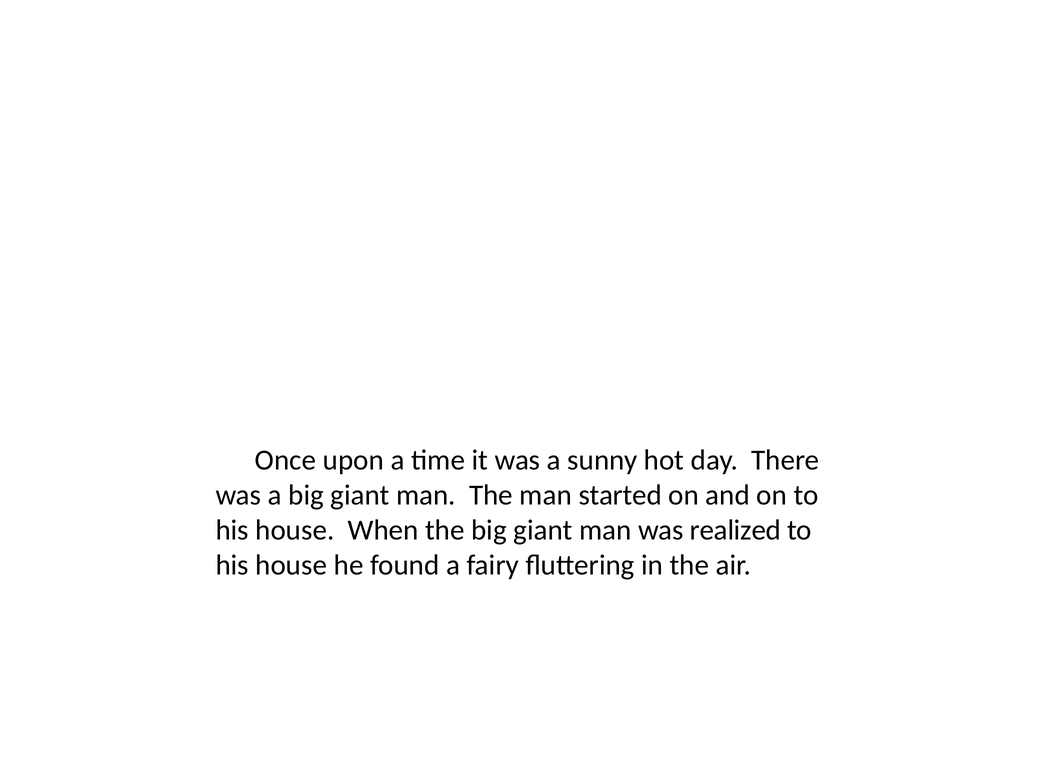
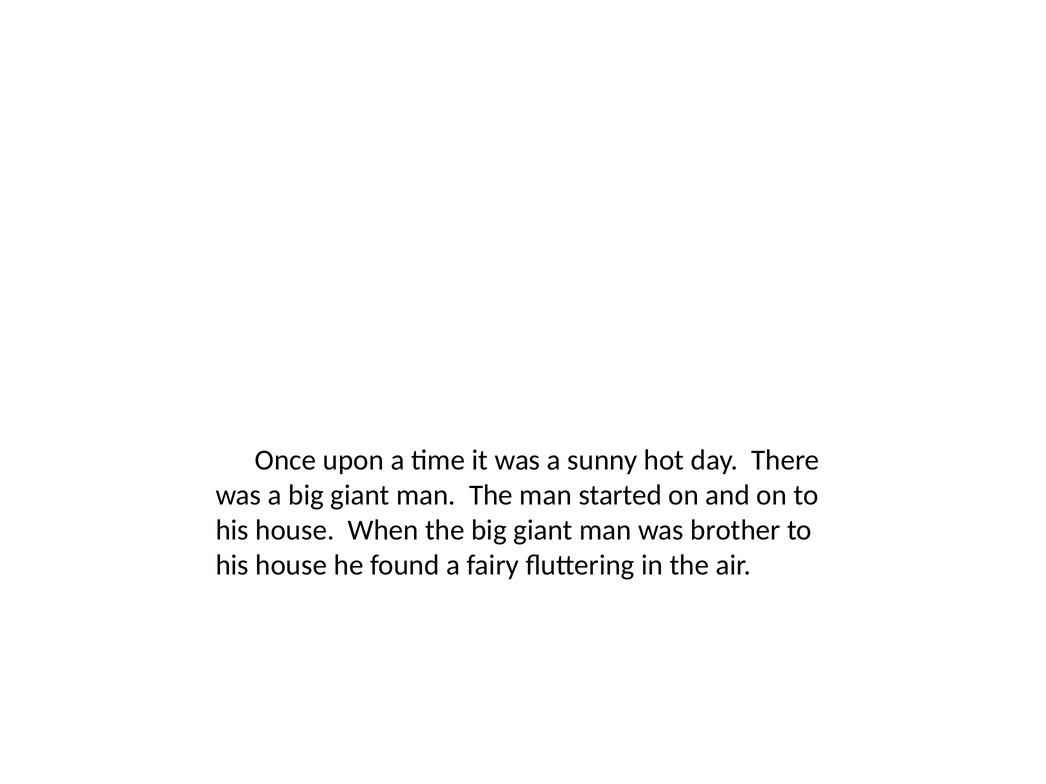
realized: realized -> brother
